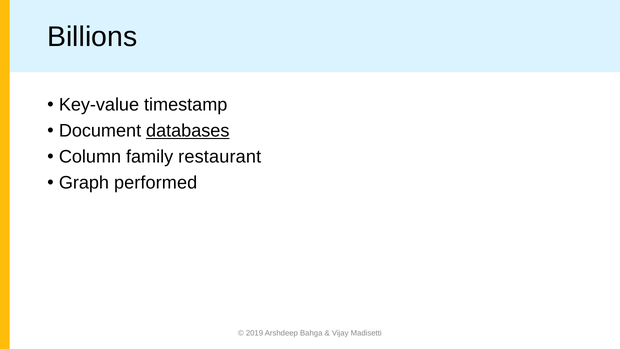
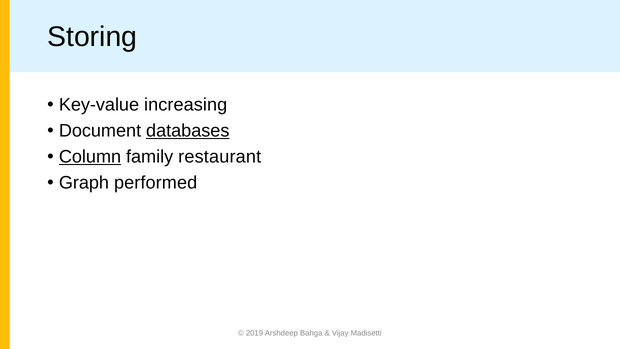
Billions: Billions -> Storing
timestamp: timestamp -> increasing
Column underline: none -> present
